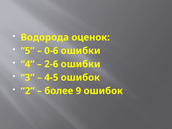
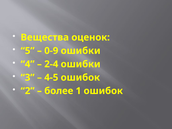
Водорода: Водорода -> Вещества
0-6: 0-6 -> 0-9
2-6: 2-6 -> 2-4
9: 9 -> 1
